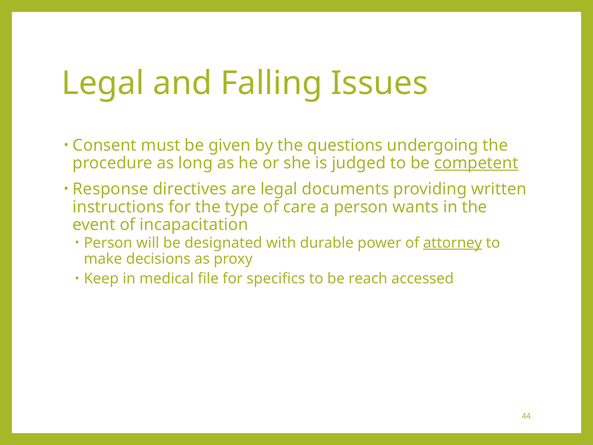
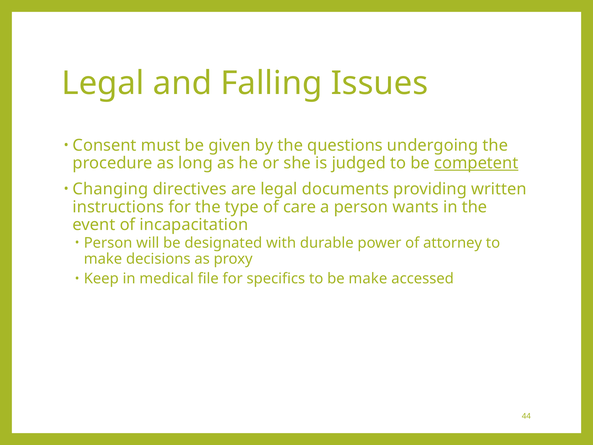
Response: Response -> Changing
attorney underline: present -> none
be reach: reach -> make
